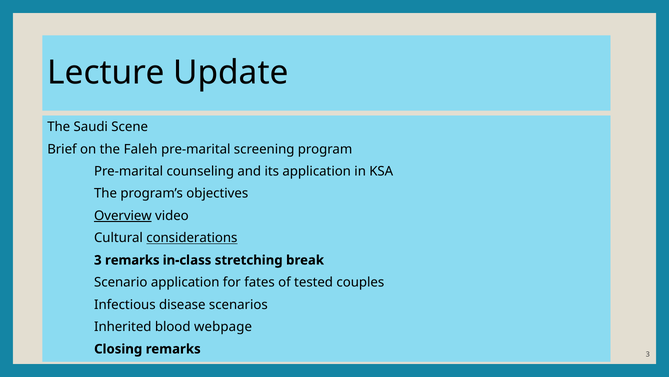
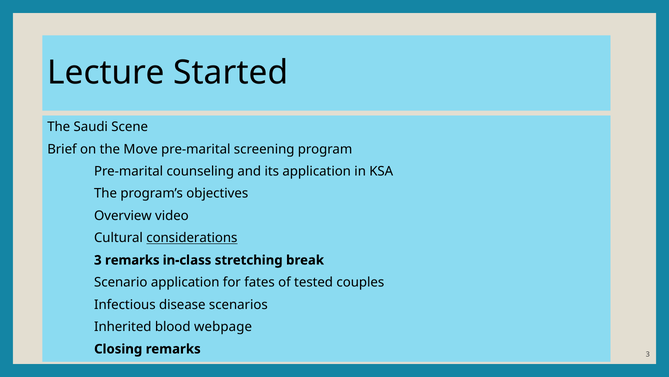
Update: Update -> Started
Faleh: Faleh -> Move
Overview underline: present -> none
